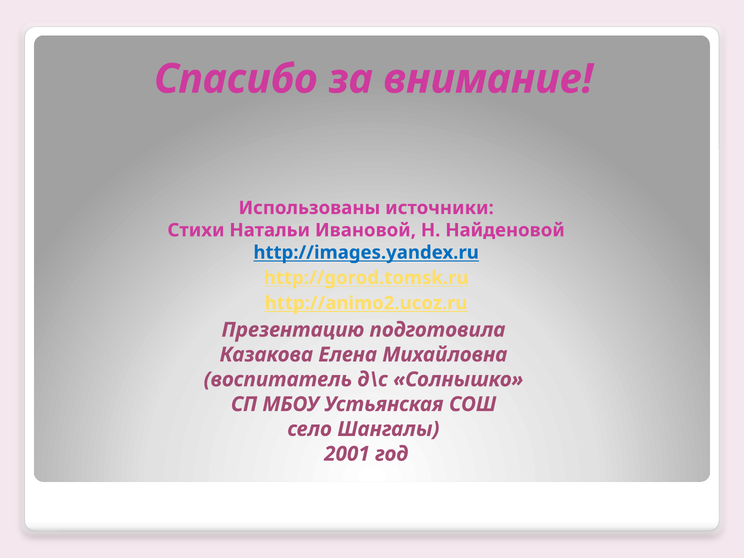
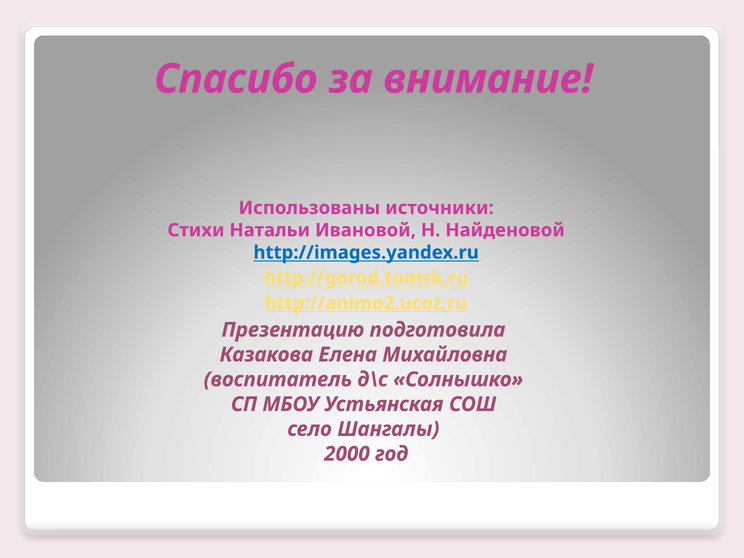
2001: 2001 -> 2000
